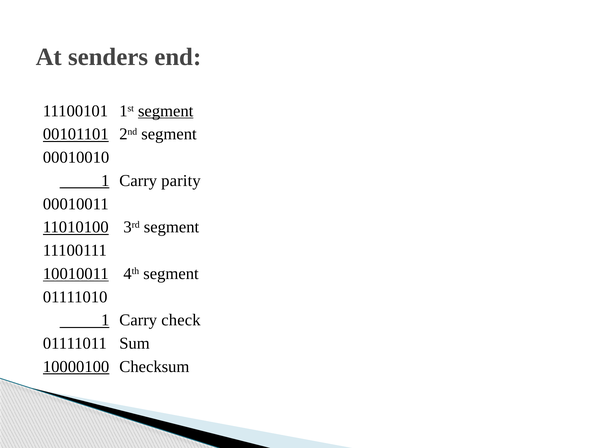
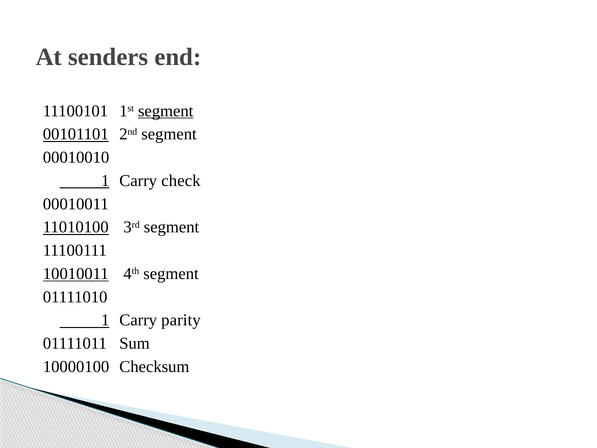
parity: parity -> check
check: check -> parity
10000100 underline: present -> none
